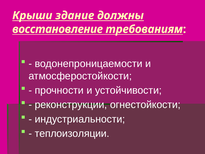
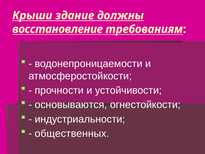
реконструкции: реконструкции -> основываются
теплоизоляции: теплоизоляции -> общественных
